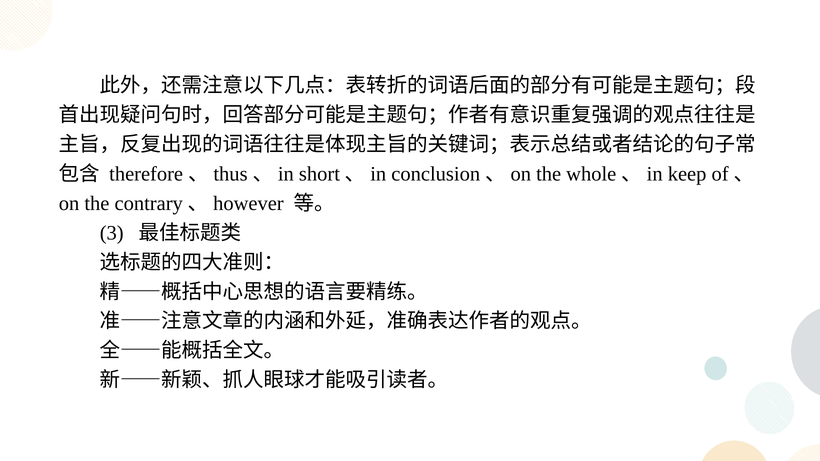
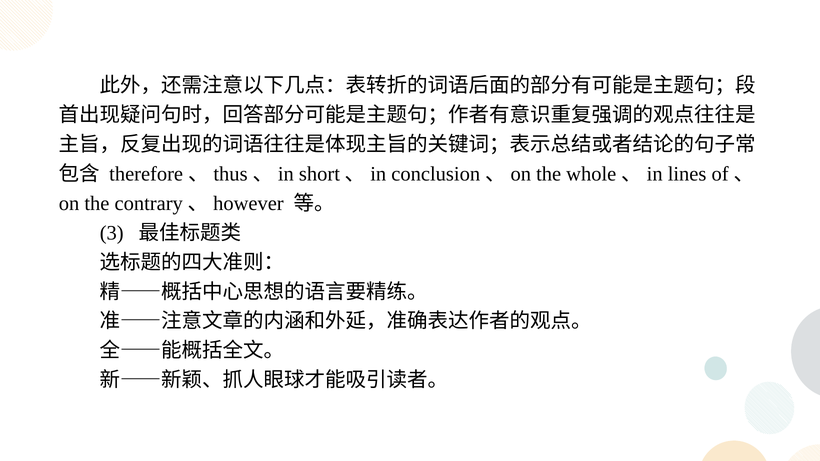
keep: keep -> lines
